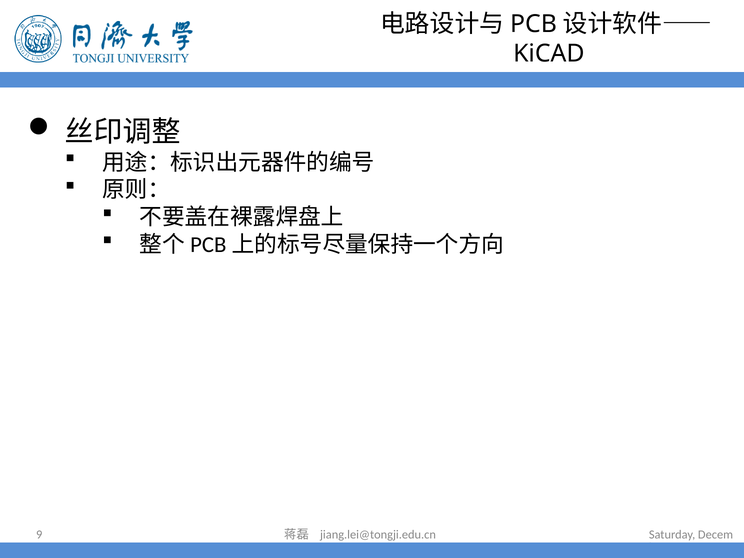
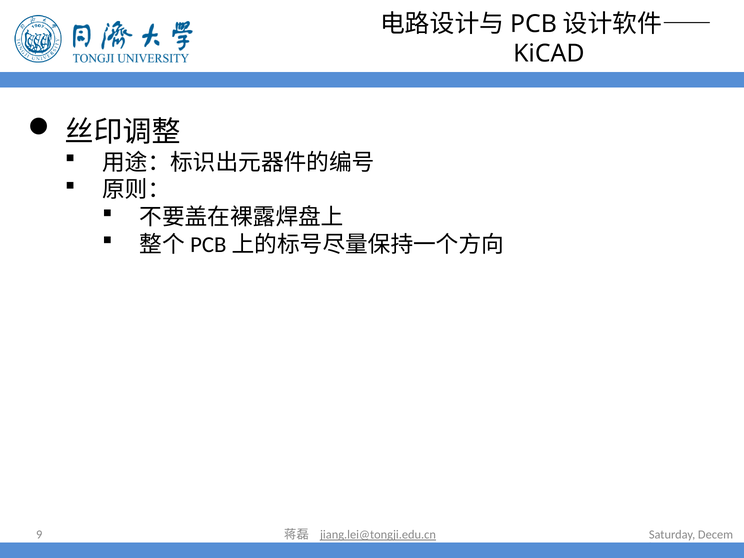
jiang.lei@tongji.edu.cn underline: none -> present
